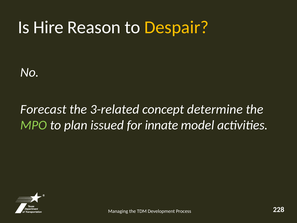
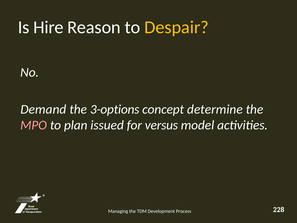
Forecast: Forecast -> Demand
3-related: 3-related -> 3-options
MPO colour: light green -> pink
innate: innate -> versus
